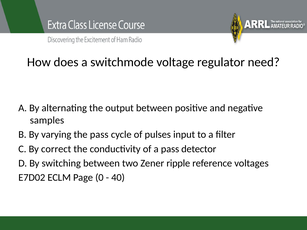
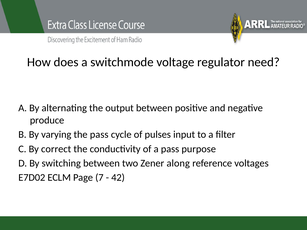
samples: samples -> produce
detector: detector -> purpose
ripple: ripple -> along
0: 0 -> 7
40: 40 -> 42
